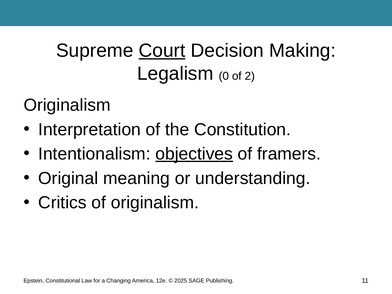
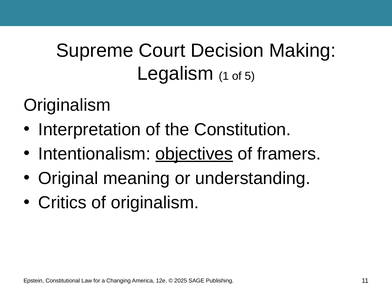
Court underline: present -> none
0: 0 -> 1
2: 2 -> 5
